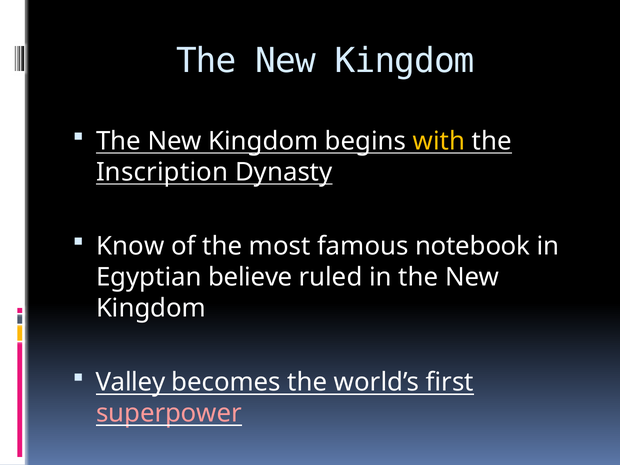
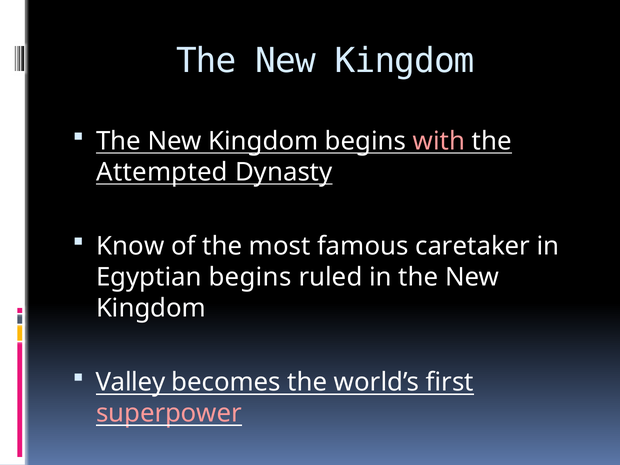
with colour: yellow -> pink
Inscription: Inscription -> Attempted
notebook: notebook -> caretaker
Egyptian believe: believe -> begins
